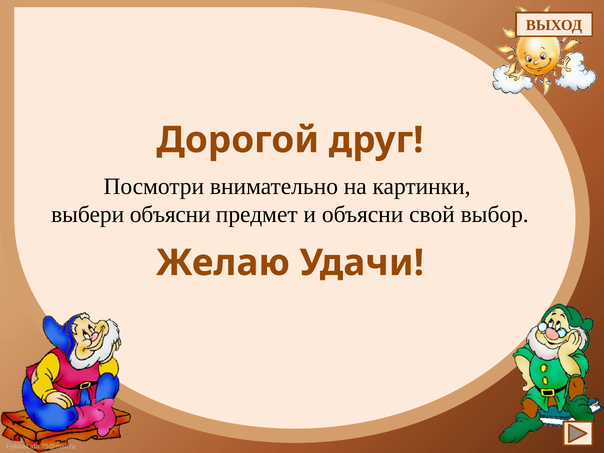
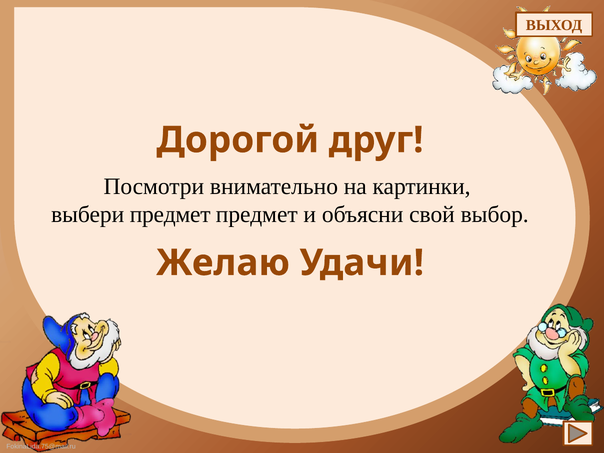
выбери объясни: объясни -> предмет
